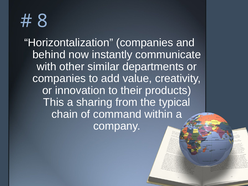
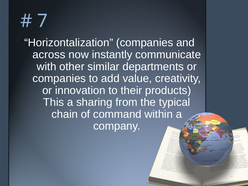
8: 8 -> 7
behind: behind -> across
